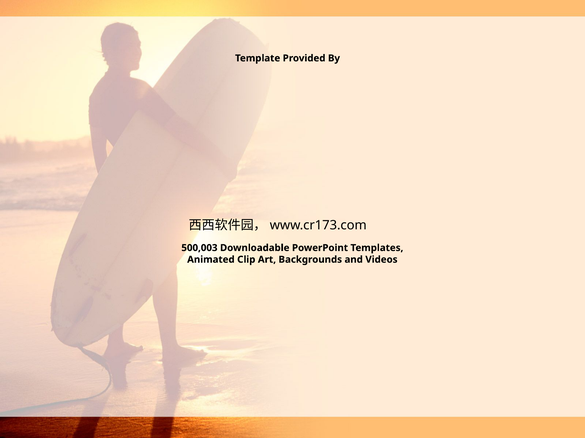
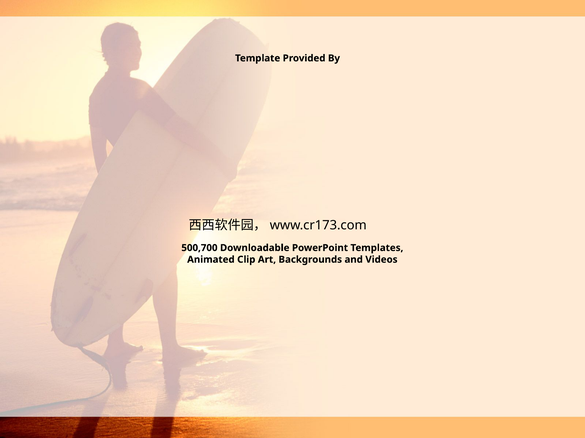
500,003: 500,003 -> 500,700
